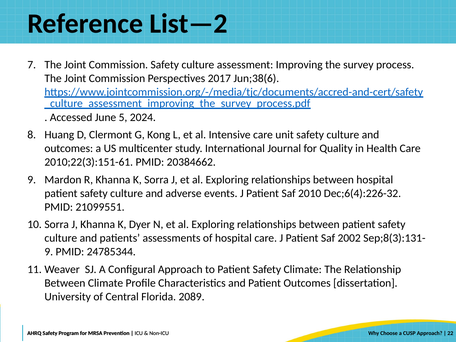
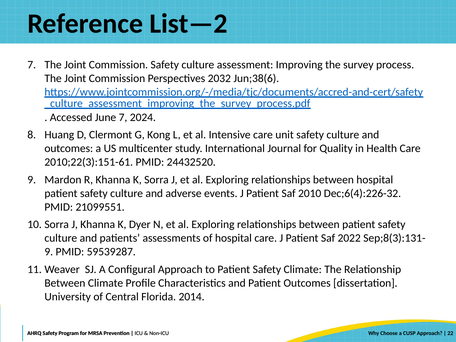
2017: 2017 -> 2032
June 5: 5 -> 7
20384662: 20384662 -> 24432520
2002: 2002 -> 2022
24785344: 24785344 -> 59539287
2089: 2089 -> 2014
